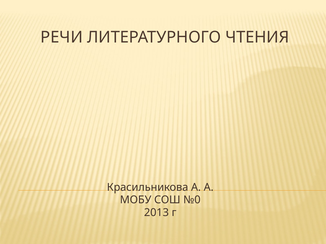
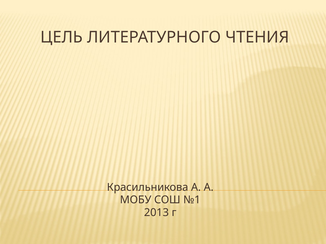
РЕЧИ: РЕЧИ -> ЦЕЛЬ
№0: №0 -> №1
